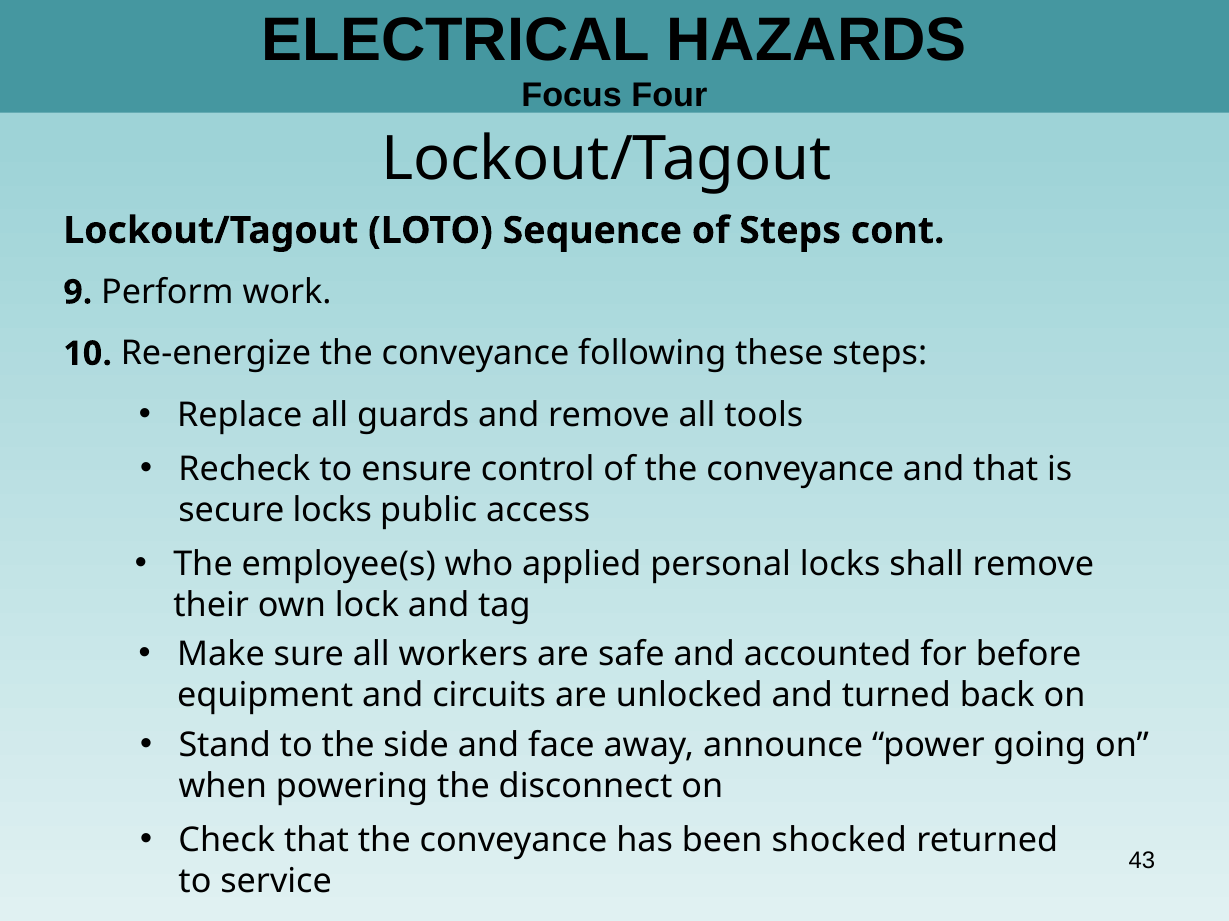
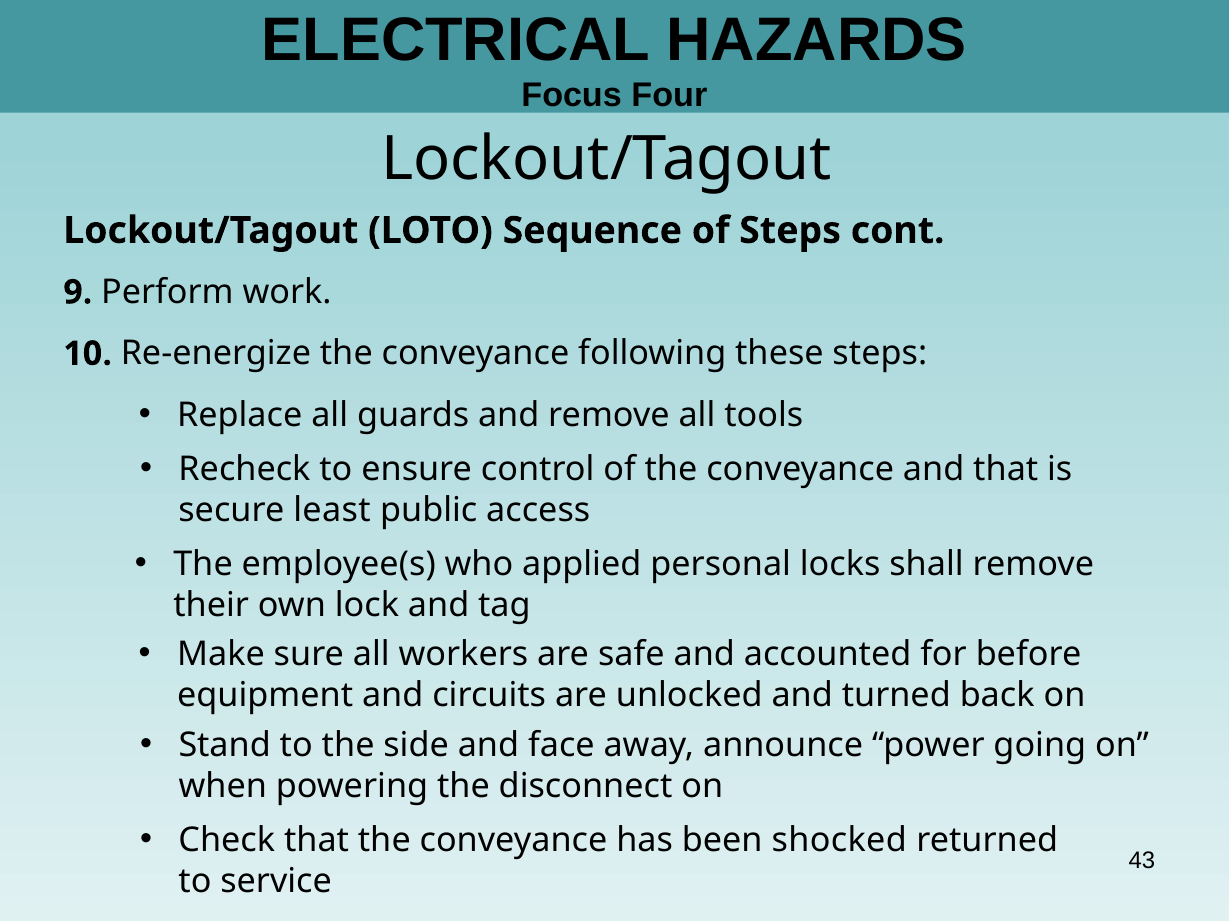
secure locks: locks -> least
